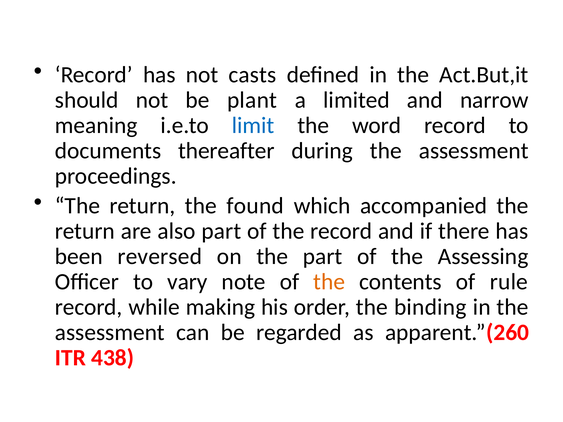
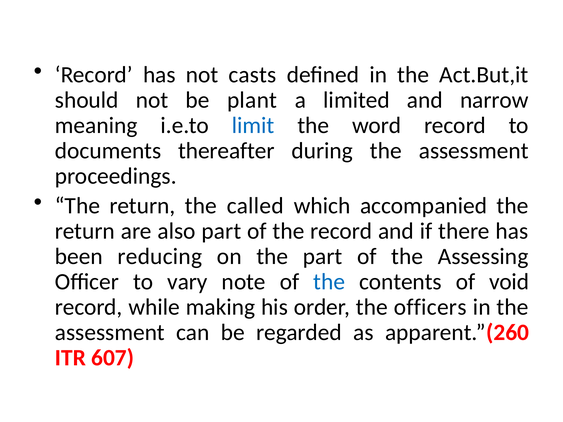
found: found -> called
reversed: reversed -> reducing
the at (329, 282) colour: orange -> blue
rule: rule -> void
binding: binding -> officers
438: 438 -> 607
